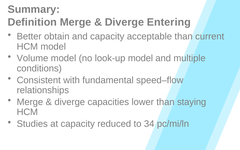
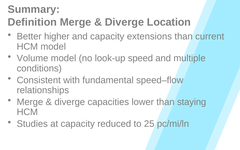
Entering: Entering -> Location
obtain: obtain -> higher
acceptable: acceptable -> extensions
look-up model: model -> speed
34: 34 -> 25
